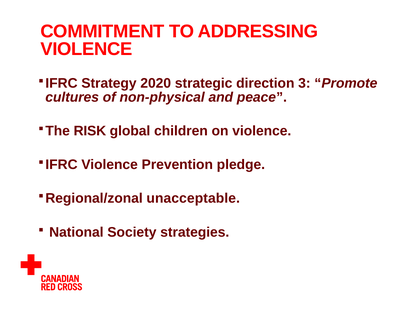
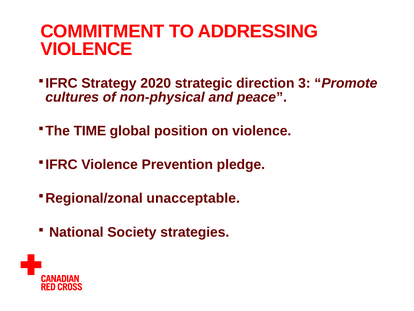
RISK: RISK -> TIME
children: children -> position
